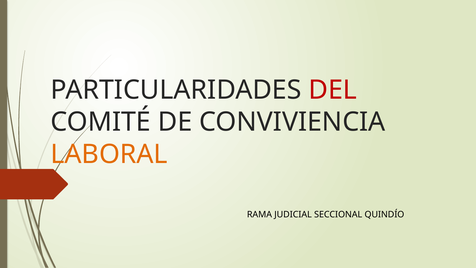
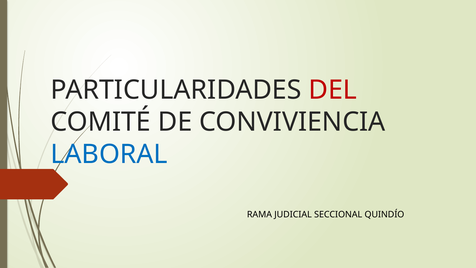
LABORAL colour: orange -> blue
